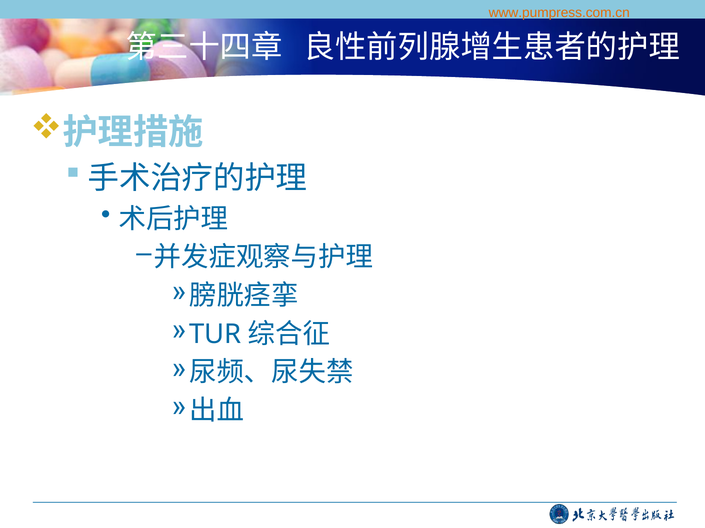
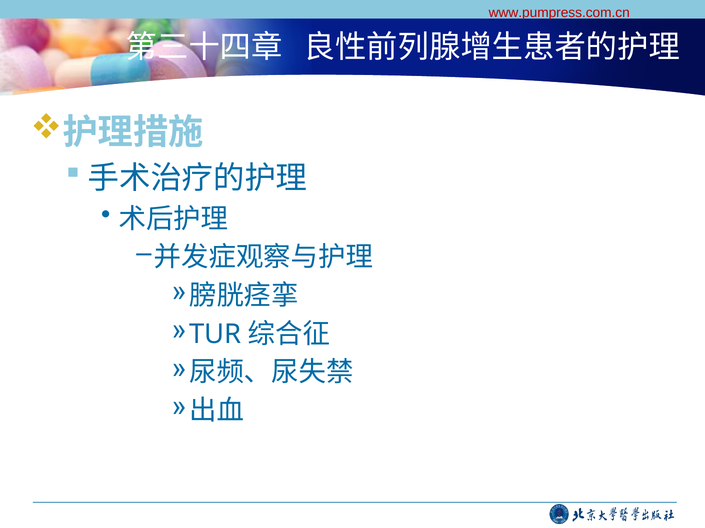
www.pumpress.com.cn colour: orange -> red
